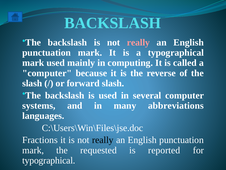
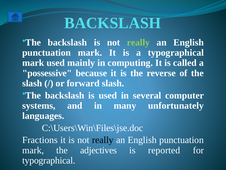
really at (138, 42) colour: pink -> light green
computer at (47, 73): computer -> possessive
abbreviations: abbreviations -> unfortunately
requested: requested -> adjectives
